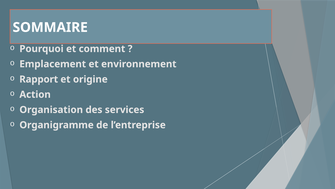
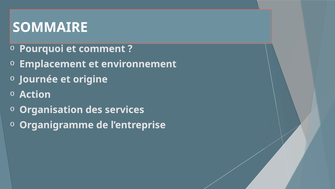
Rapport: Rapport -> Journée
